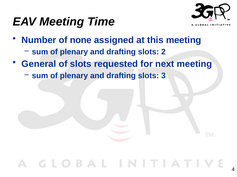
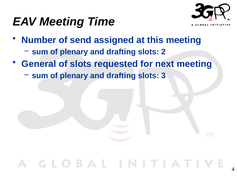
none: none -> send
